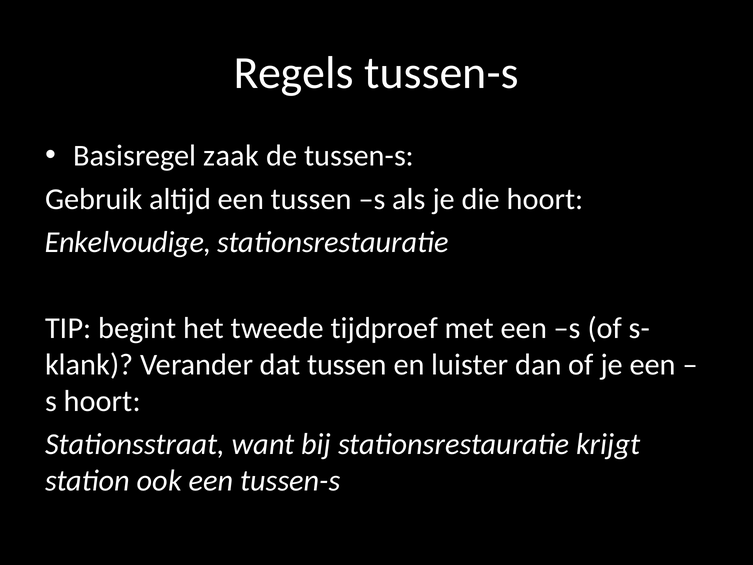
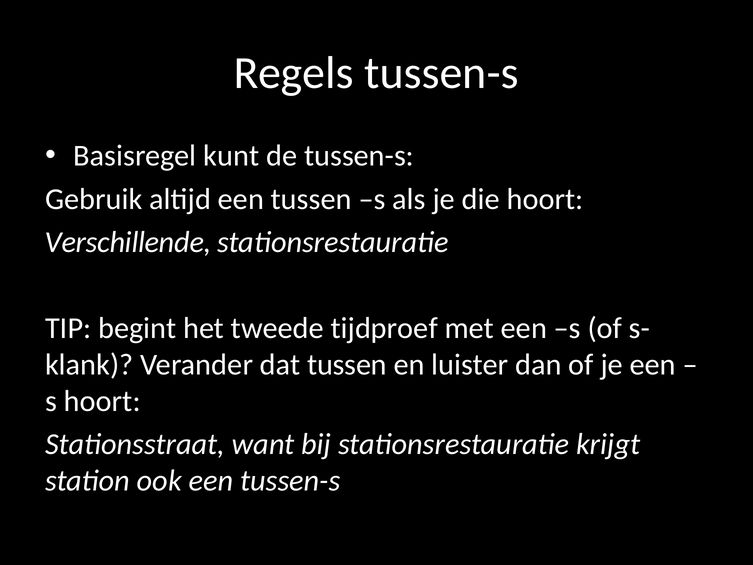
zaak: zaak -> kunt
Enkelvoudige: Enkelvoudige -> Verschillende
